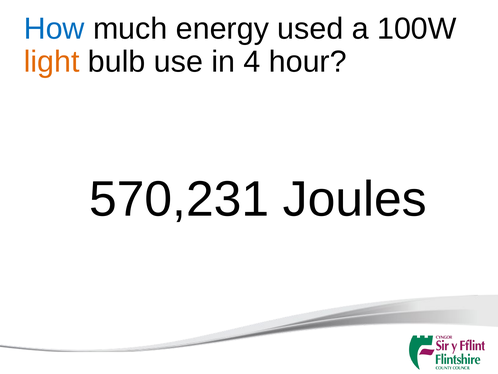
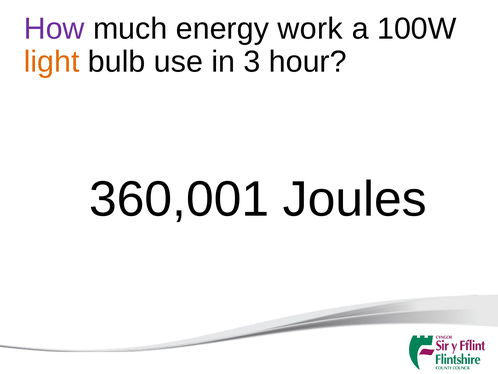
How colour: blue -> purple
used: used -> work
4: 4 -> 3
570,231: 570,231 -> 360,001
